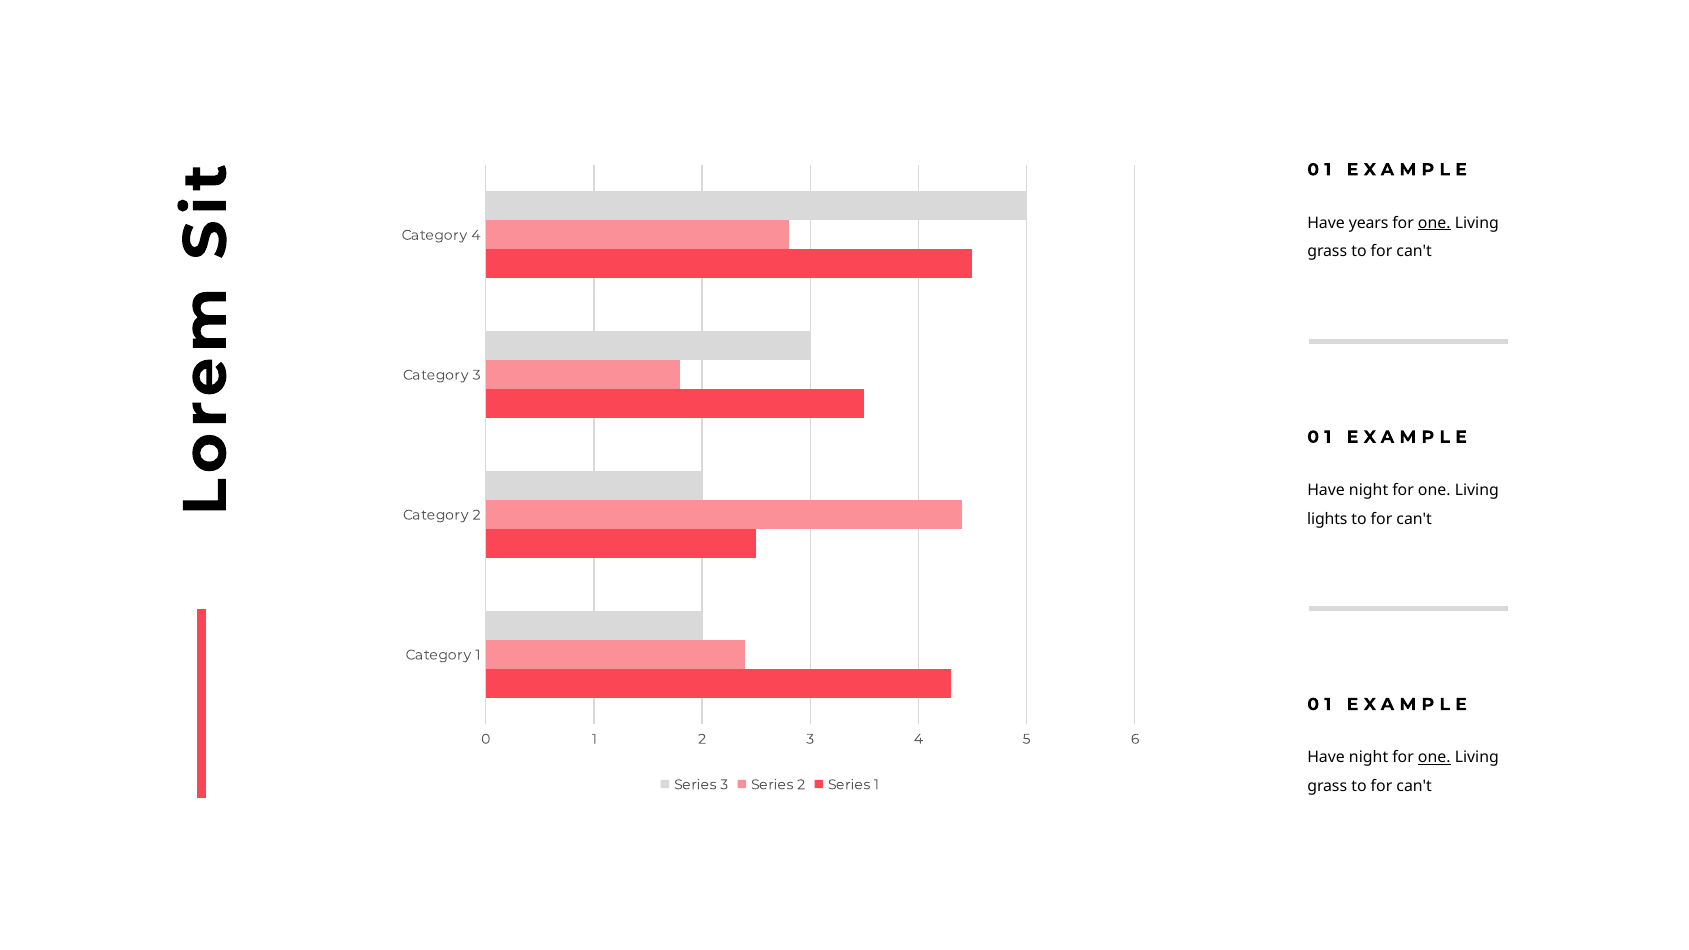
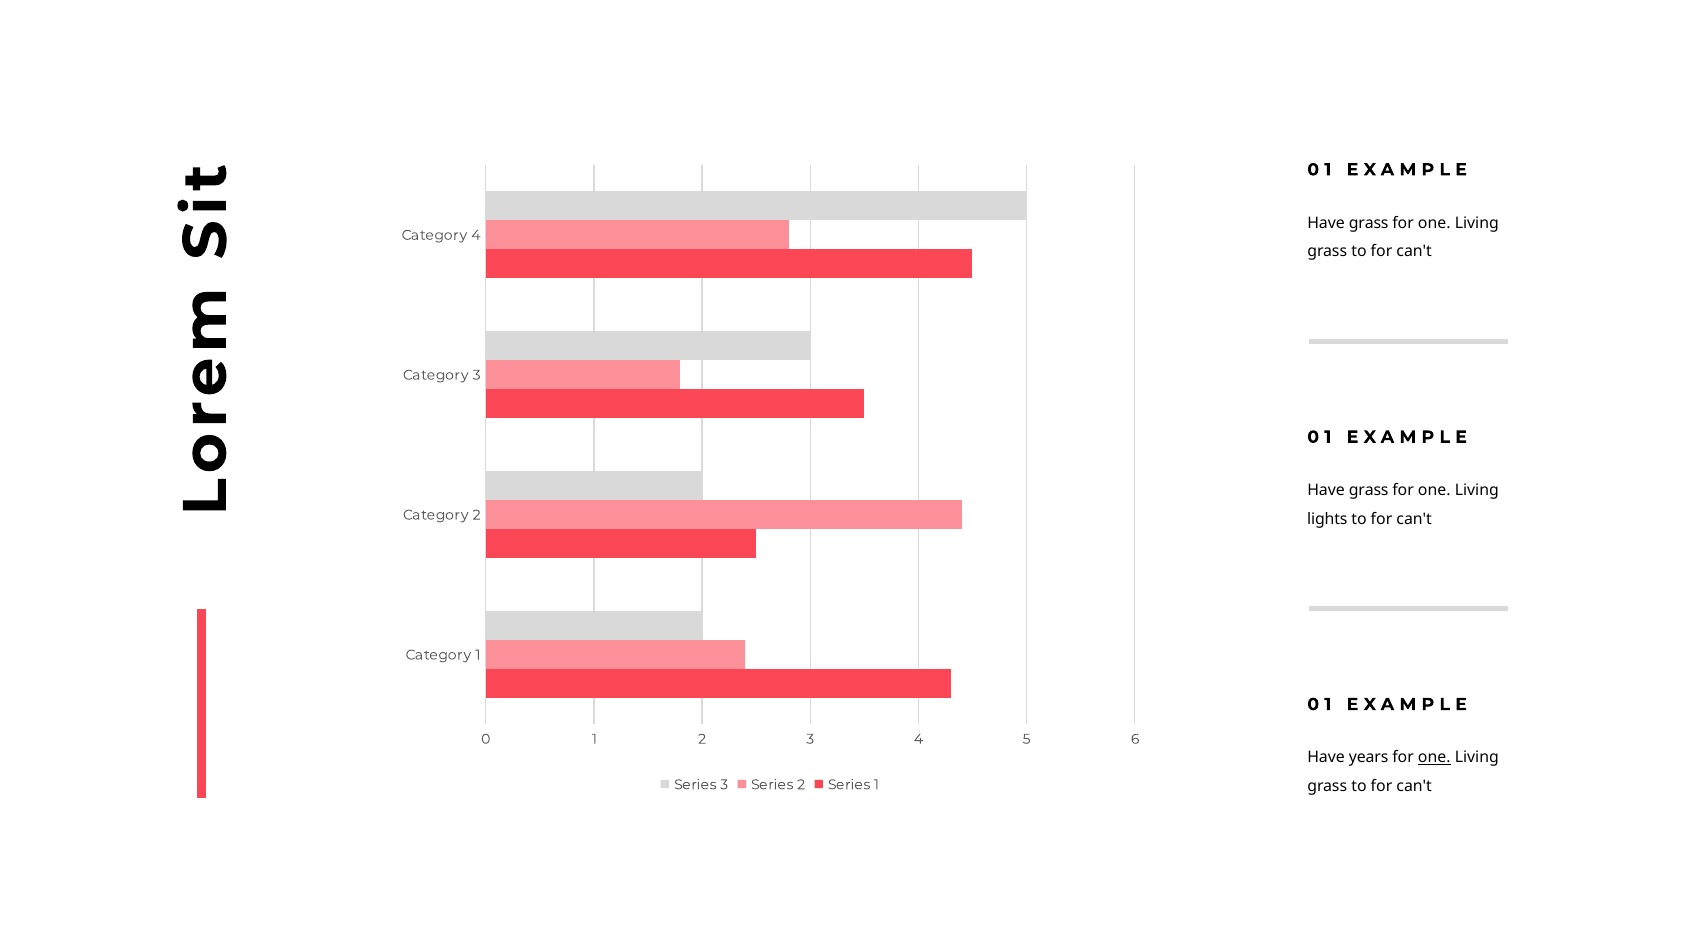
years at (1369, 223): years -> grass
one at (1434, 223) underline: present -> none
night at (1369, 490): night -> grass
night at (1369, 758): night -> years
